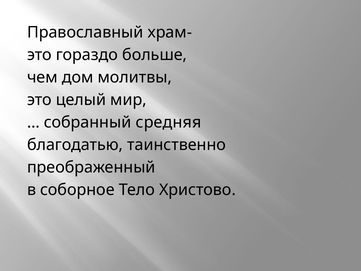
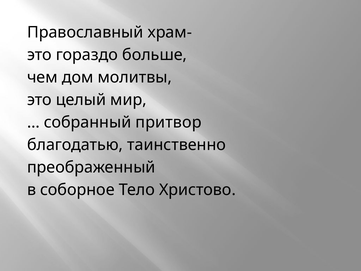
средняя: средняя -> притвор
